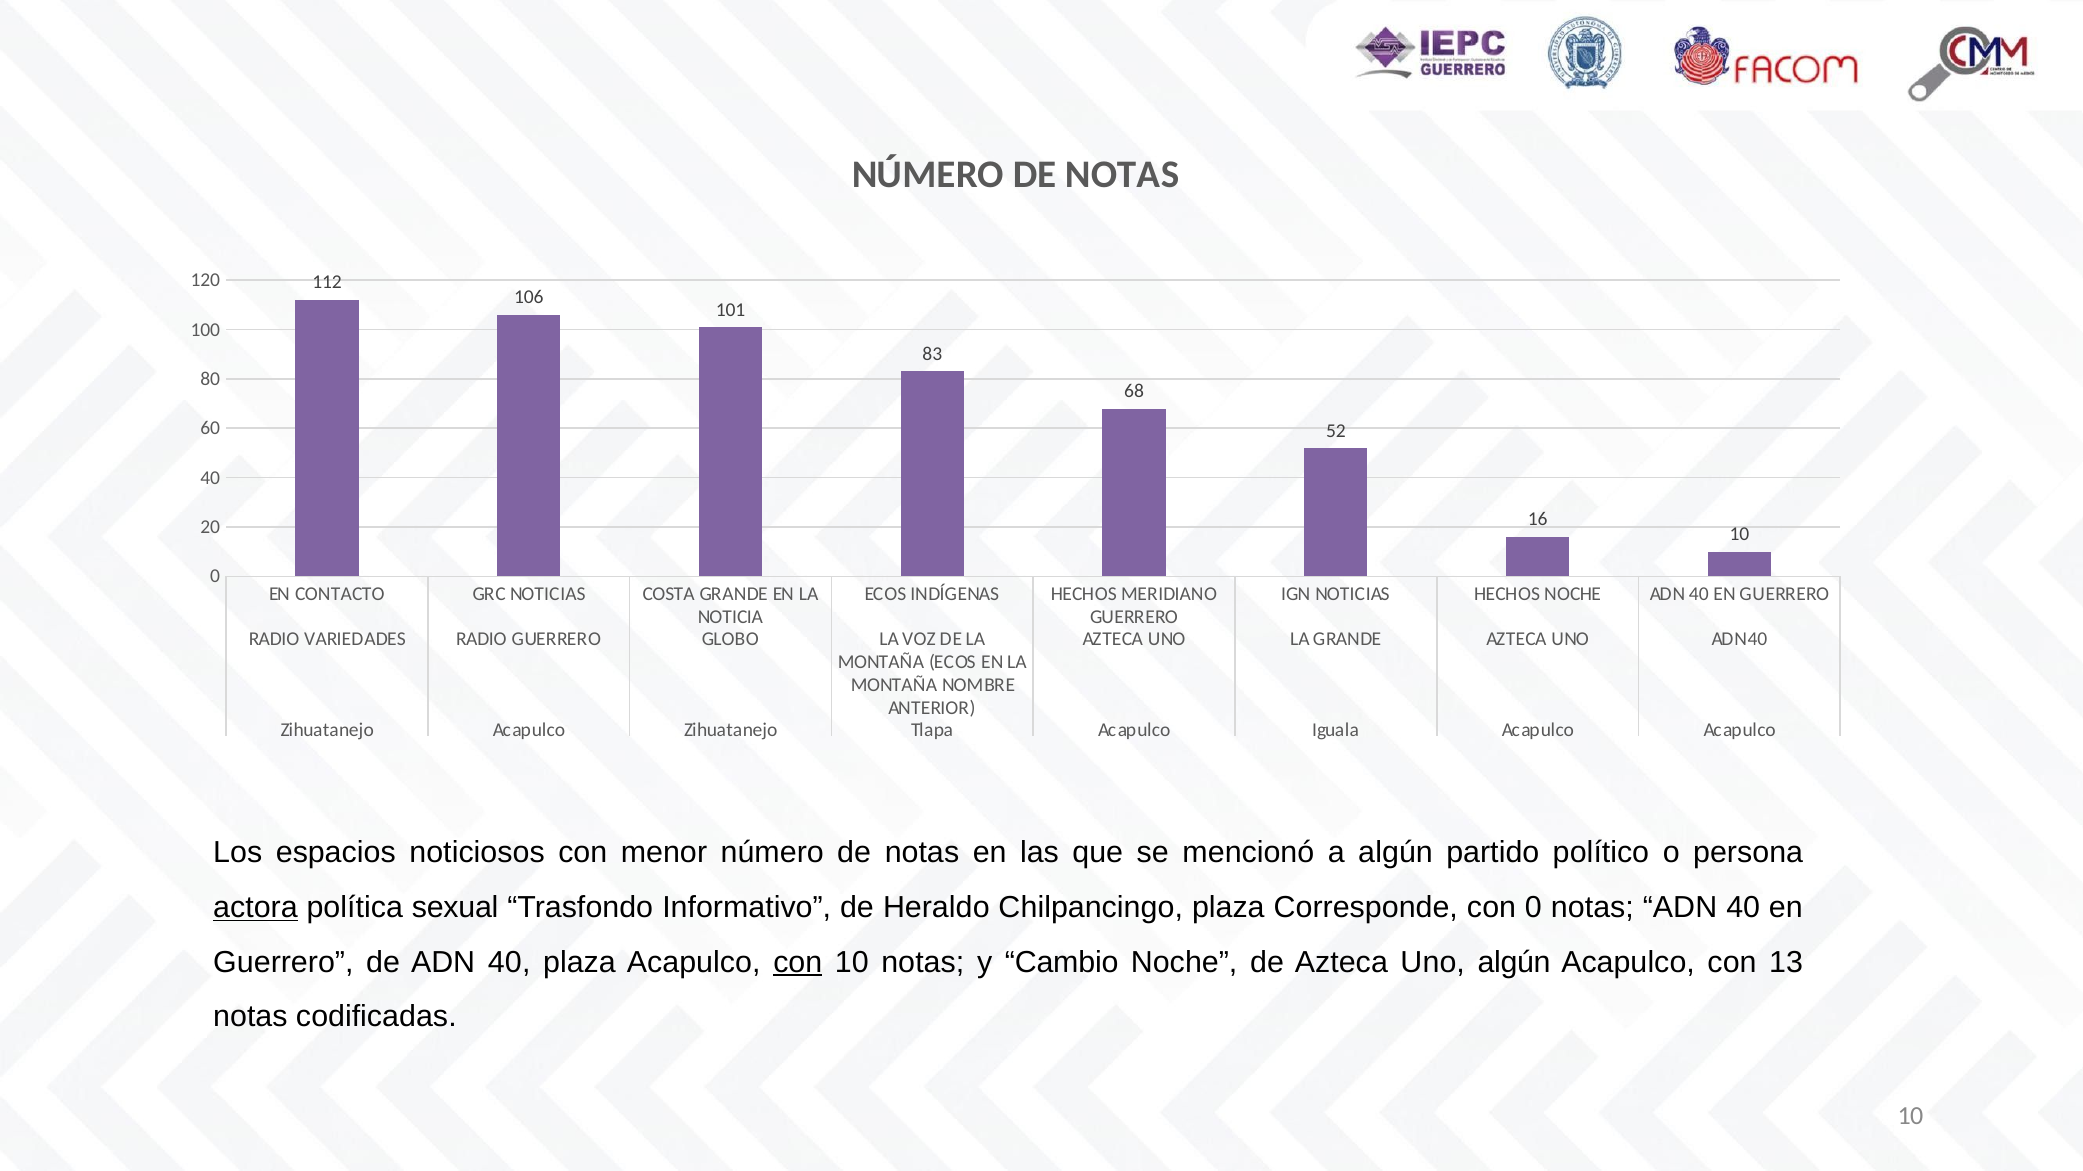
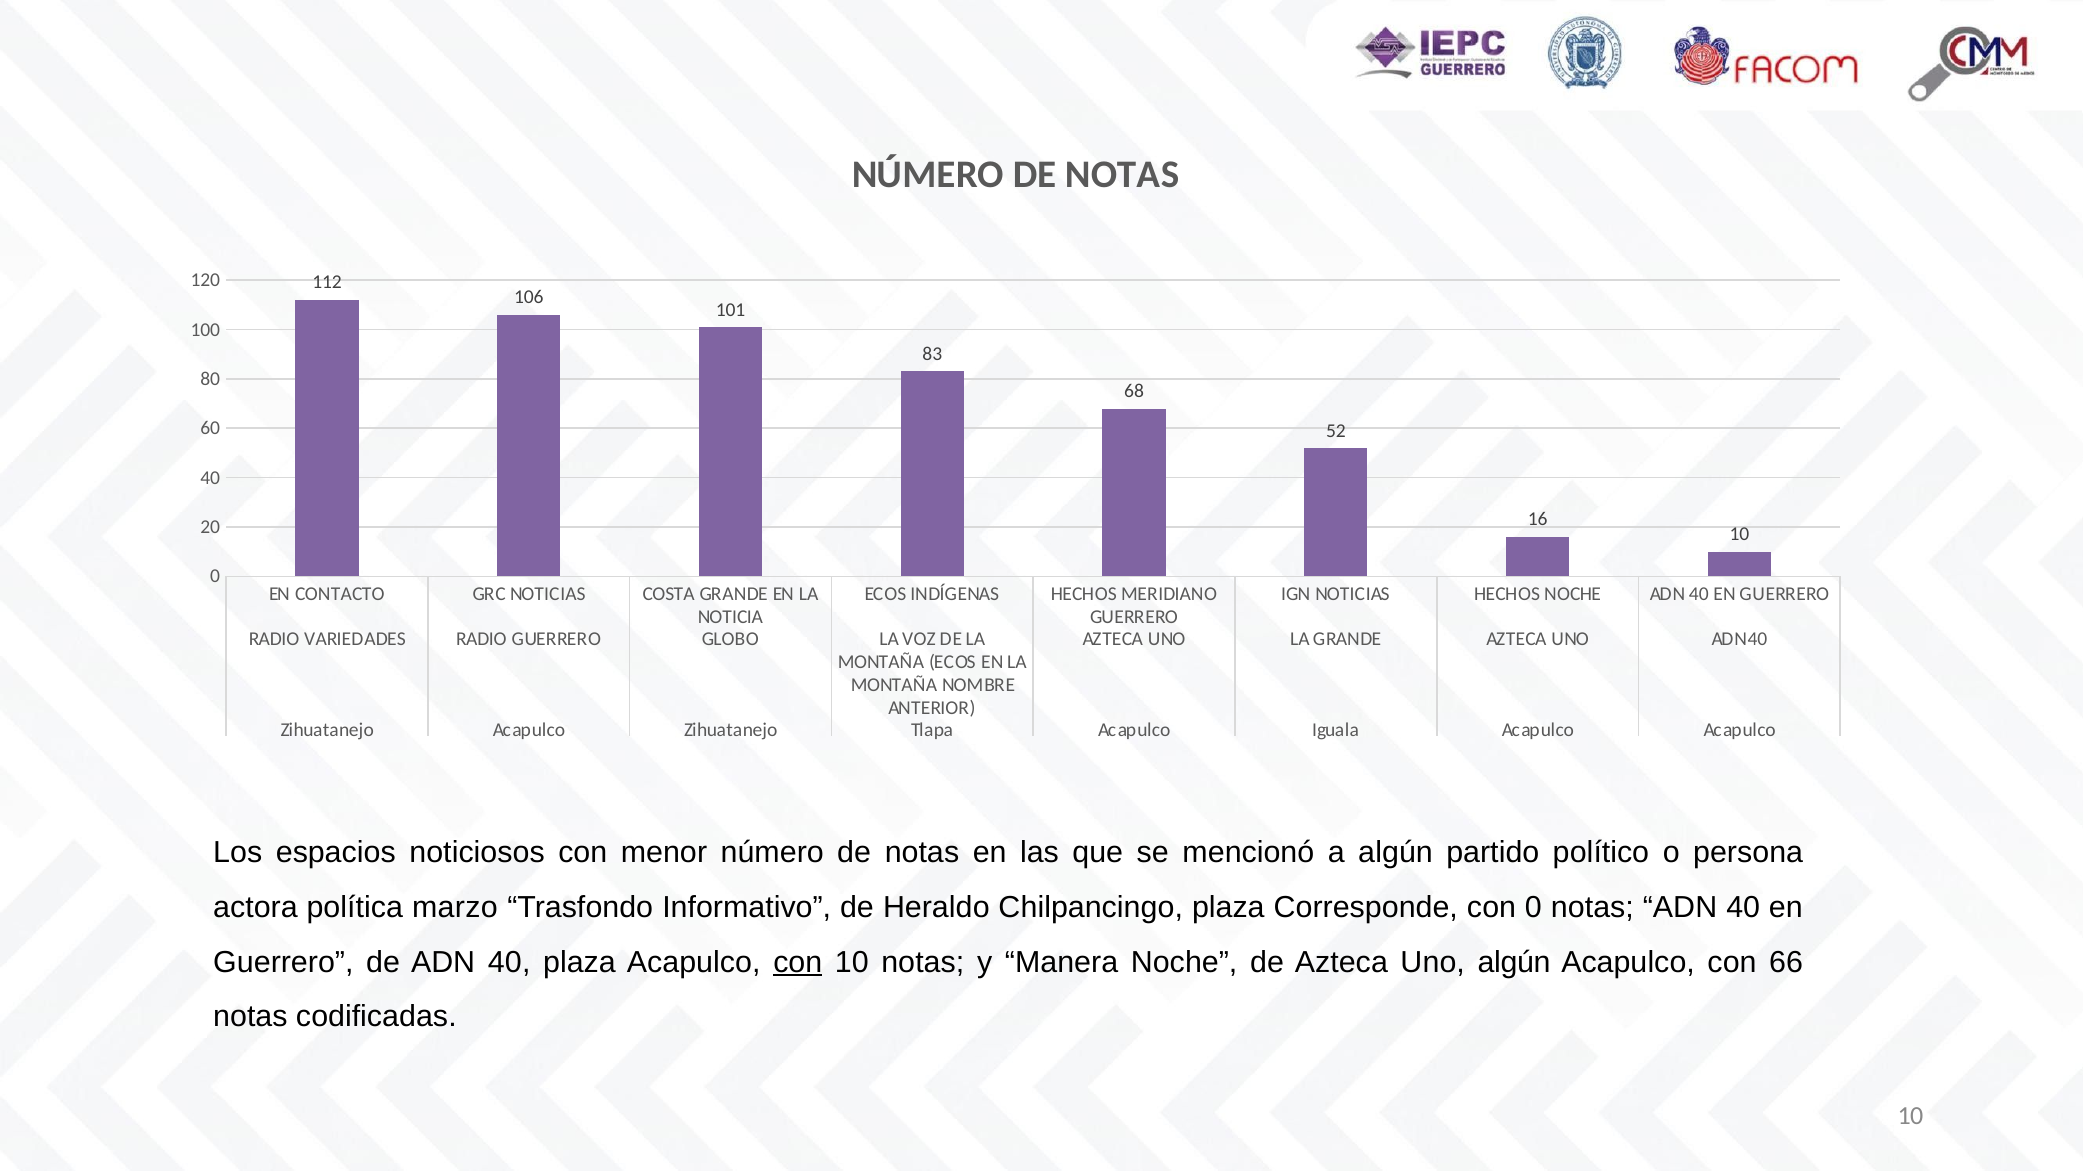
actora underline: present -> none
sexual: sexual -> marzo
Cambio: Cambio -> Manera
13: 13 -> 66
